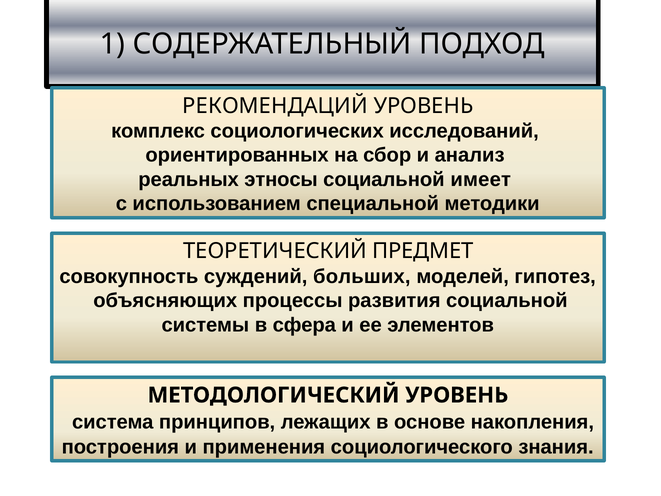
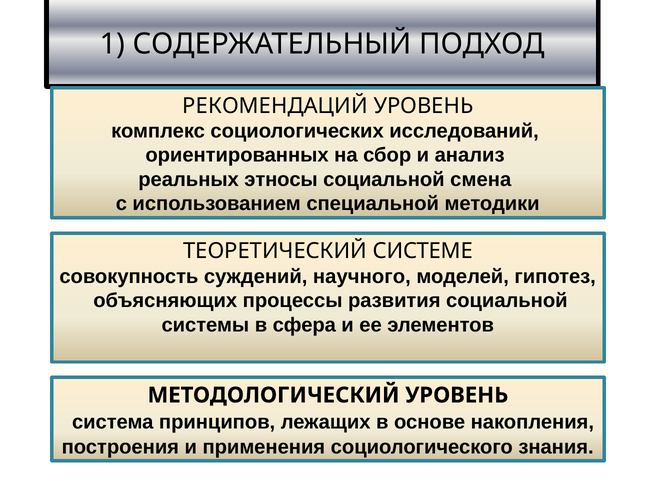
имеет: имеет -> смена
ПРЕДМЕТ: ПРЕДМЕТ -> СИСТЕМЕ
больших: больших -> научного
